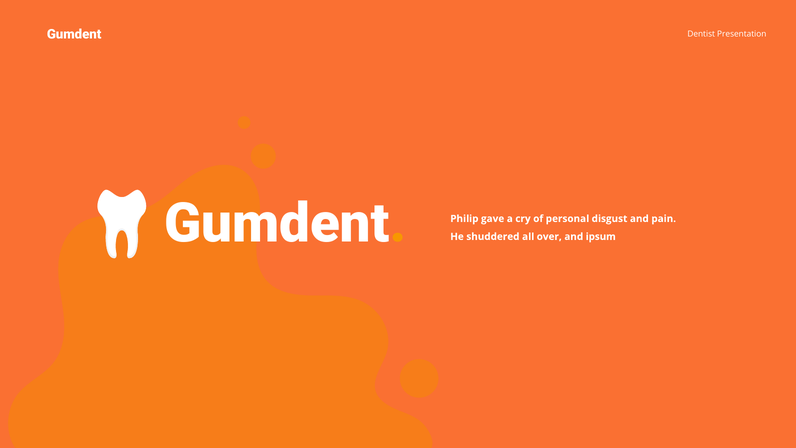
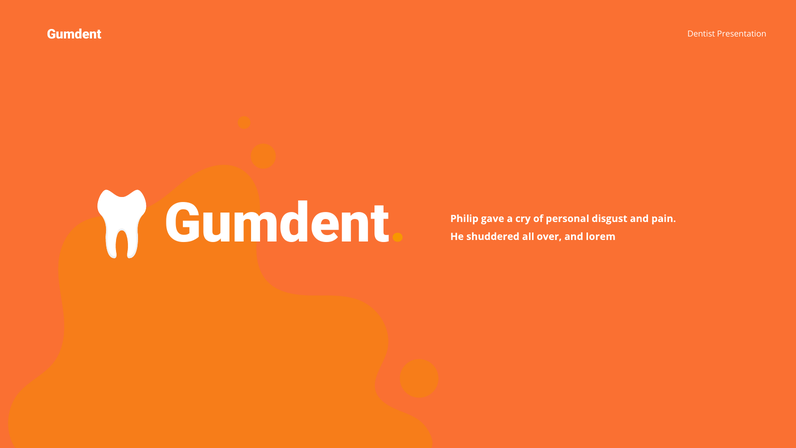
ipsum: ipsum -> lorem
